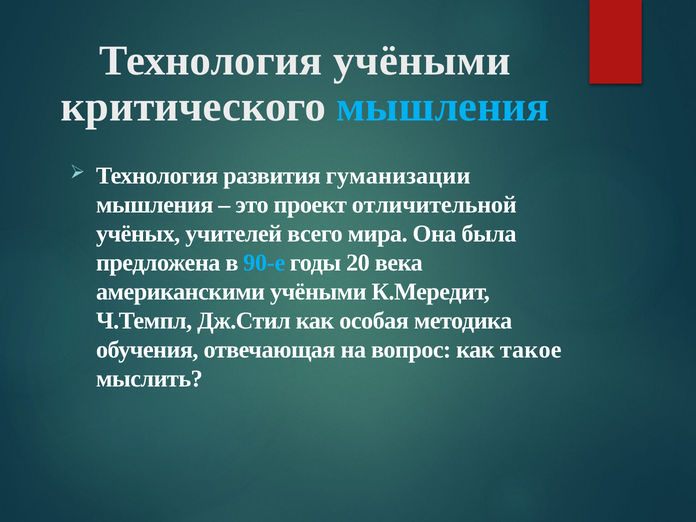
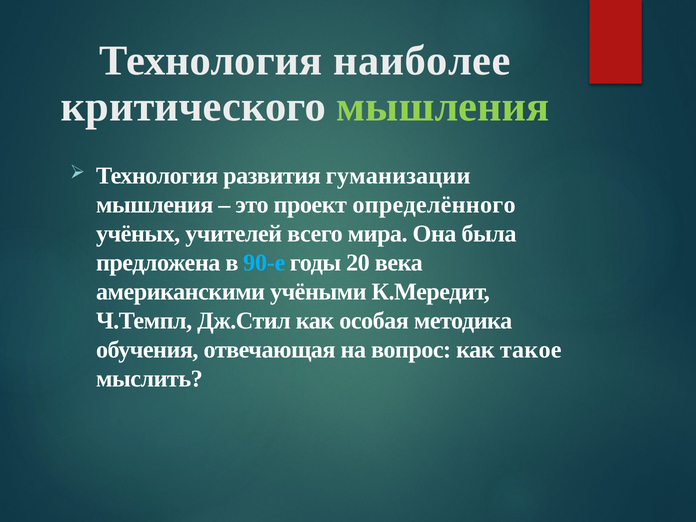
Технология учёными: учёными -> наиболее
мышления at (443, 107) colour: light blue -> light green
отличительной: отличительной -> определённого
